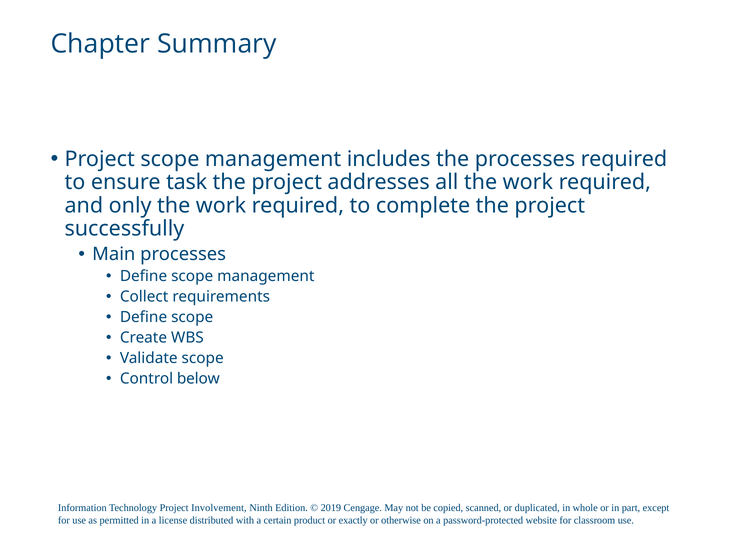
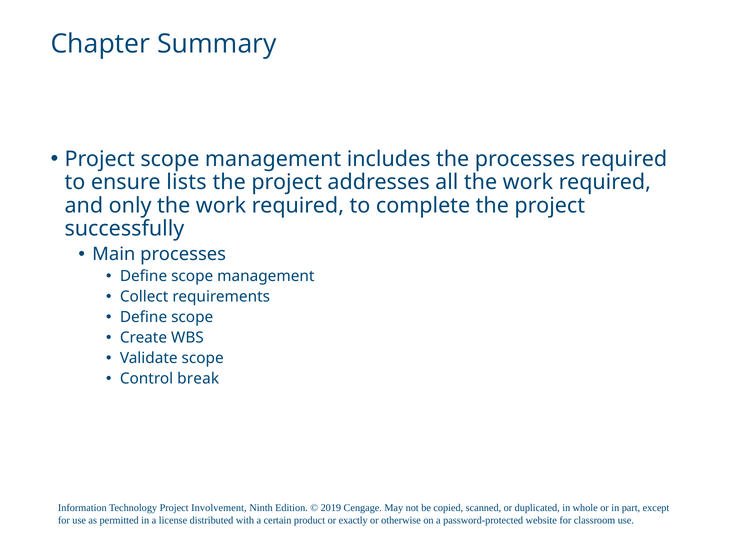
task: task -> lists
below: below -> break
